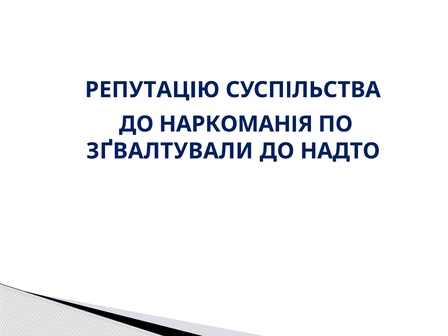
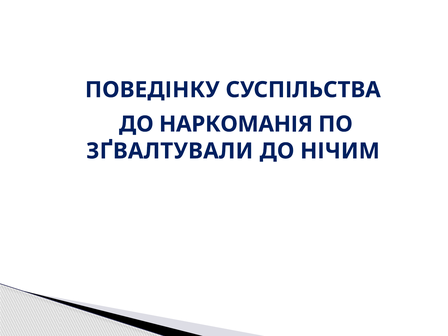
РЕПУТАЦІЮ: РЕПУТАЦІЮ -> ПОВЕДІНКУ
НАДТО: НАДТО -> НІЧИМ
